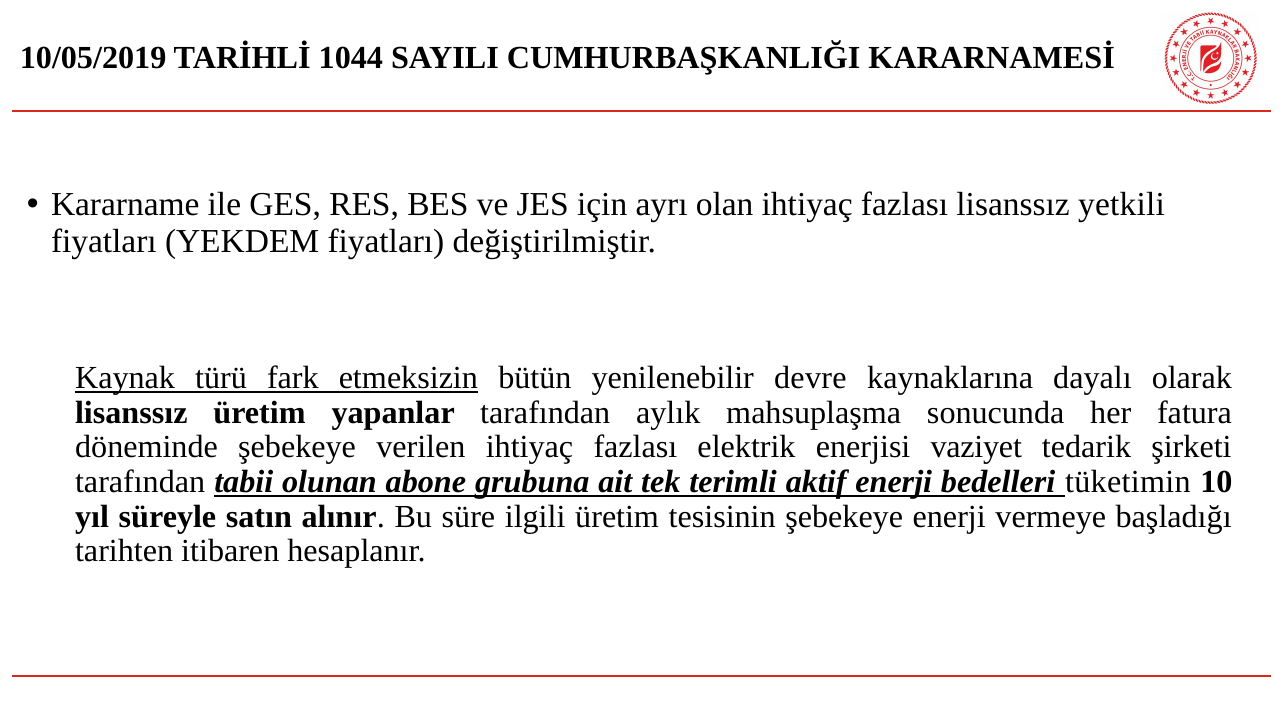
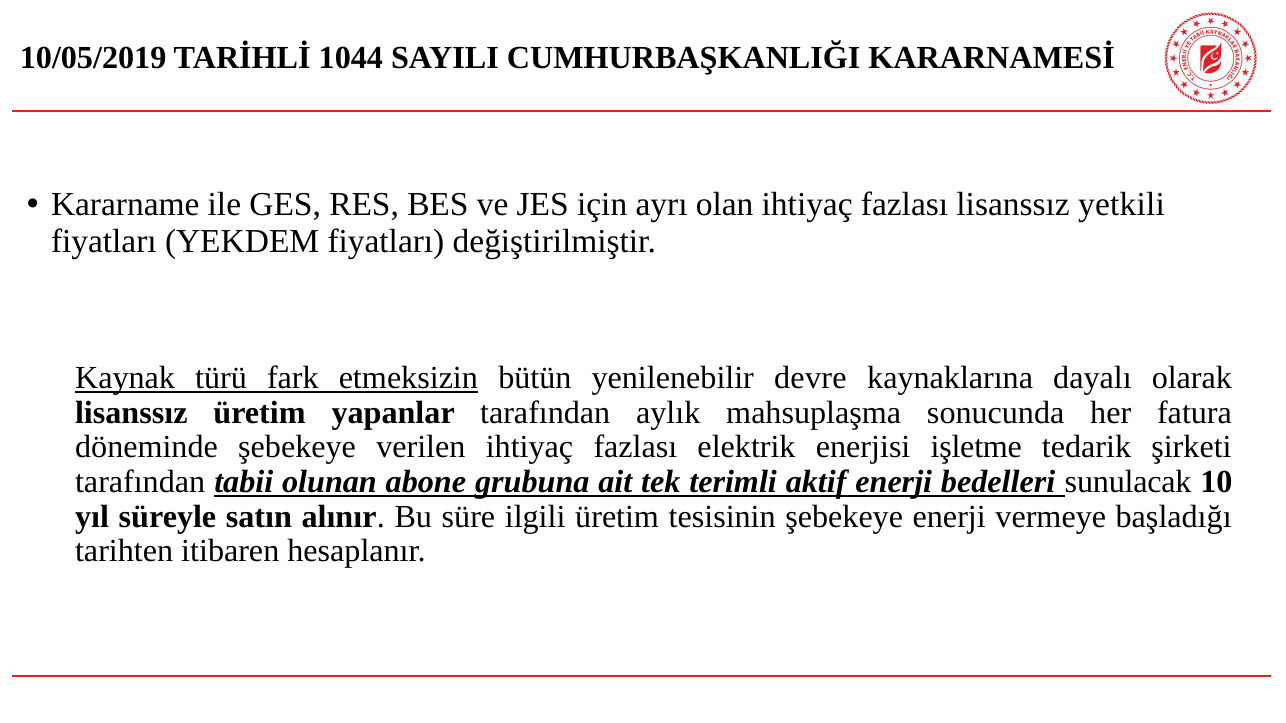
vaziyet: vaziyet -> işletme
tüketimin: tüketimin -> sunulacak
